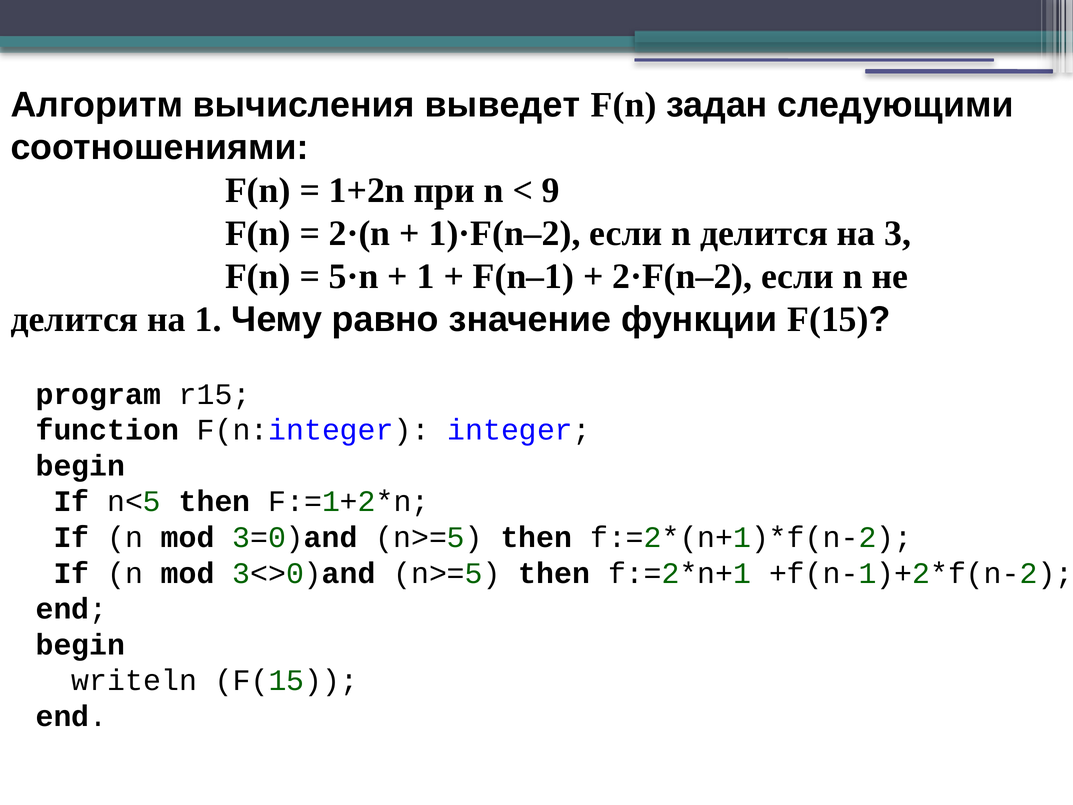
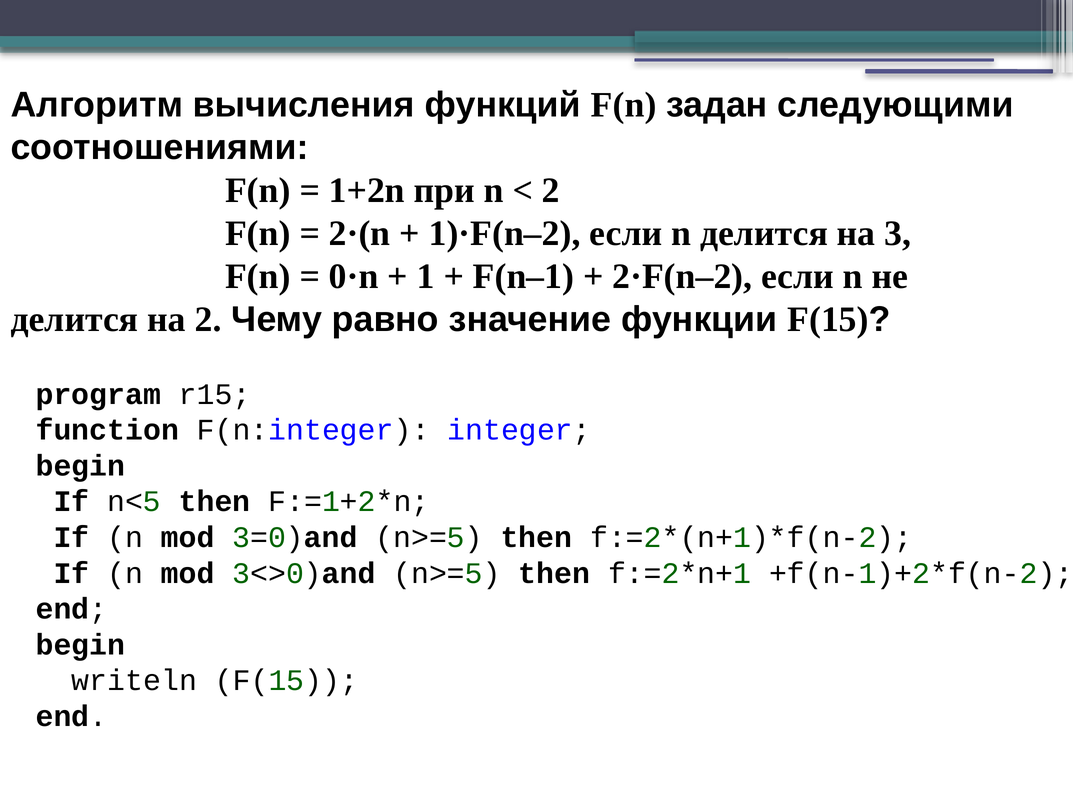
выведет: выведет -> функций
9 at (551, 190): 9 -> 2
5·n: 5·n -> 0·n
на 1: 1 -> 2
